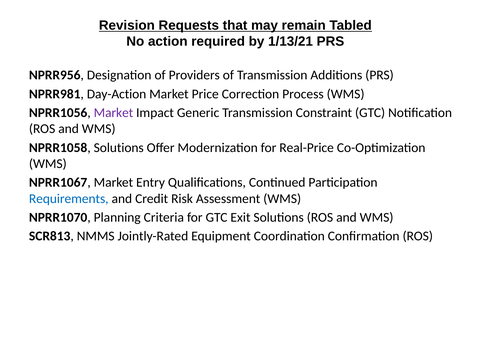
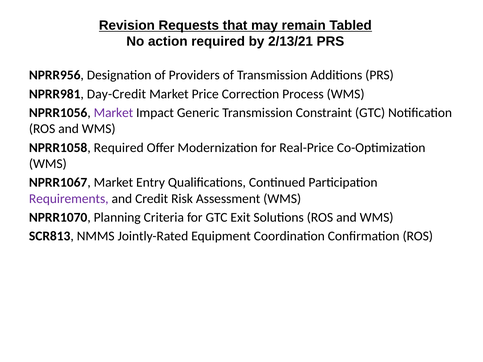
1/13/21: 1/13/21 -> 2/13/21
Day-Action: Day-Action -> Day-Credit
NPRR1058 Solutions: Solutions -> Required
Requirements colour: blue -> purple
